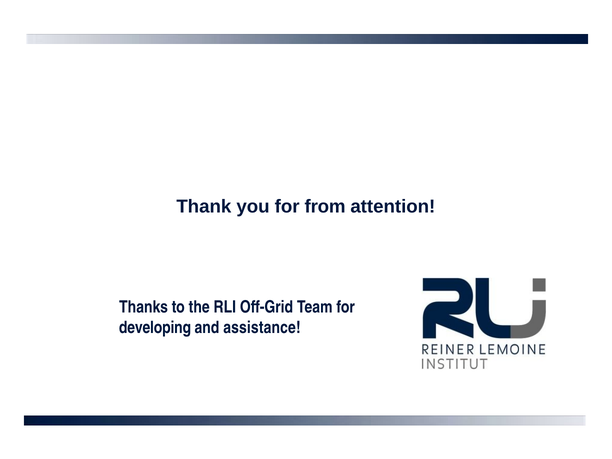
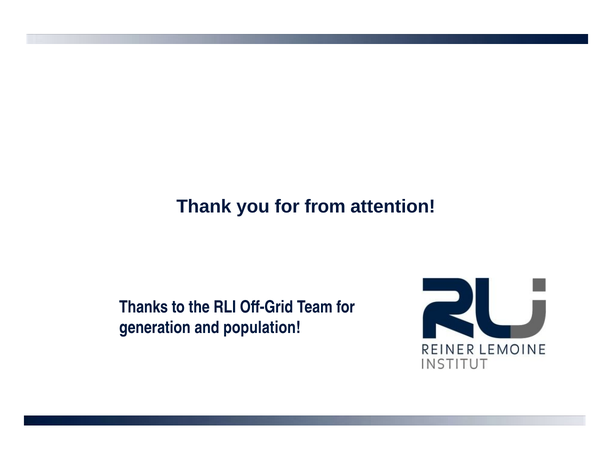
developing: developing -> generation
assistance: assistance -> population
